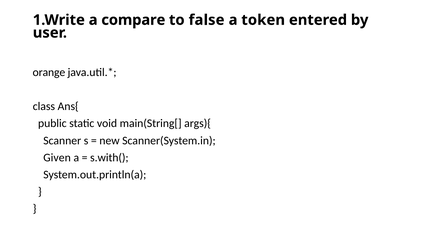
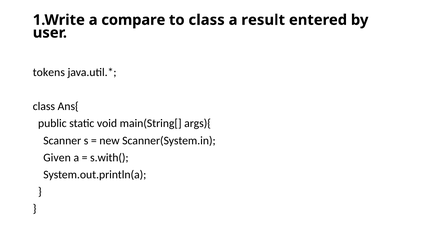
to false: false -> class
token: token -> result
orange: orange -> tokens
